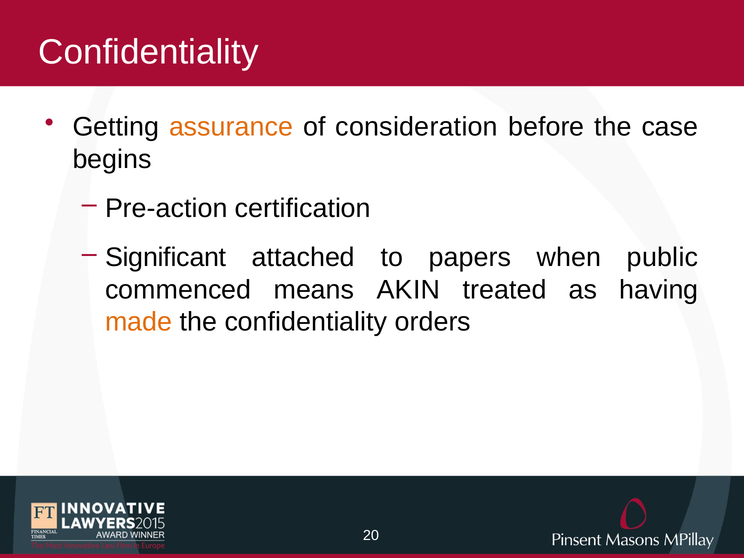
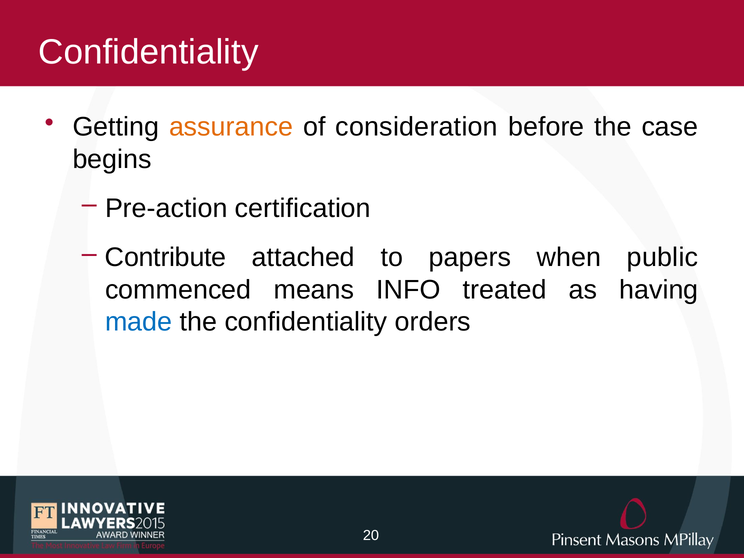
Significant: Significant -> Contribute
AKIN: AKIN -> INFO
made colour: orange -> blue
